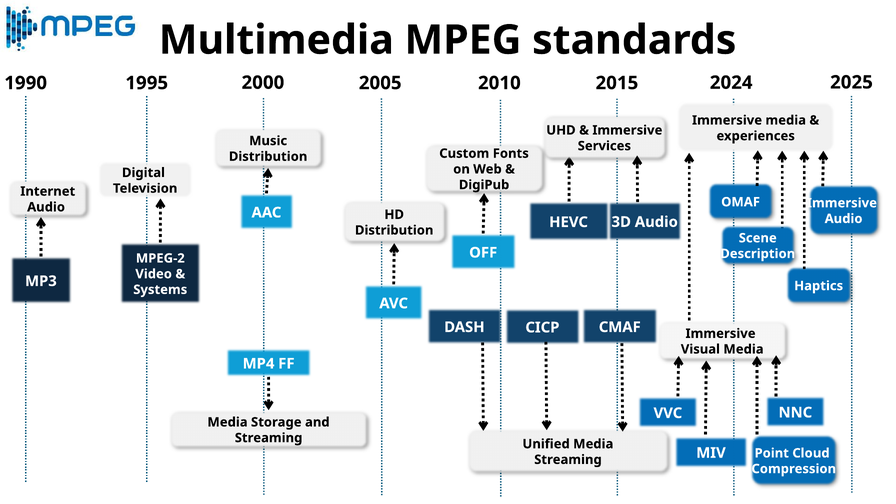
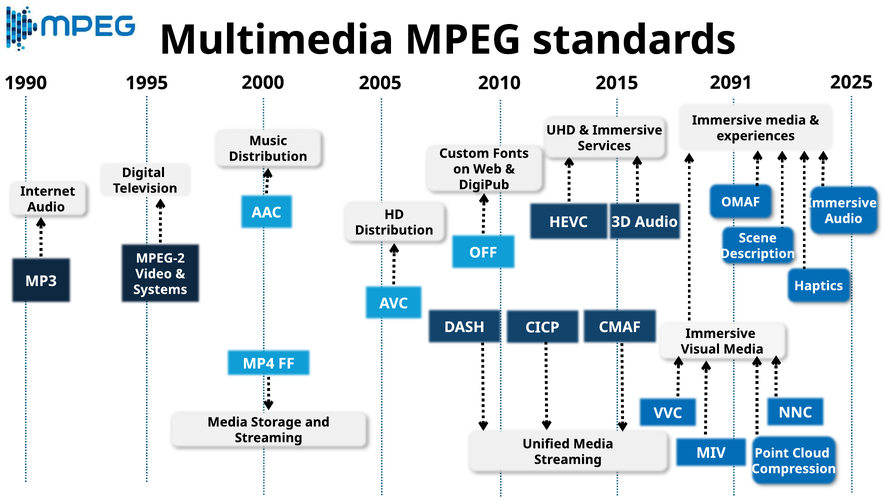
2024: 2024 -> 2091
